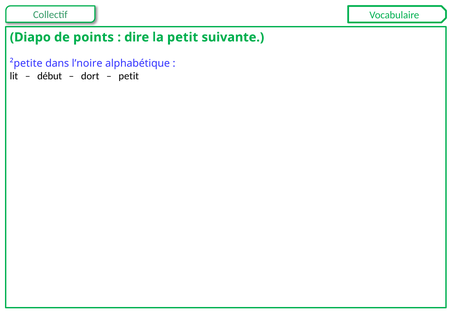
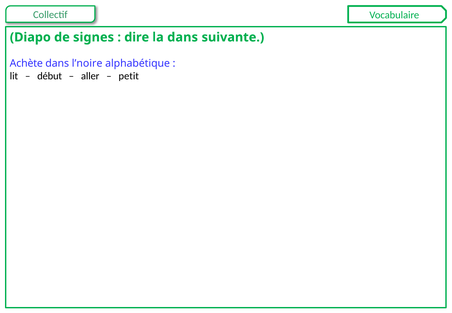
points: points -> signes
la petit: petit -> dans
²petite: ²petite -> Achète
dort: dort -> aller
